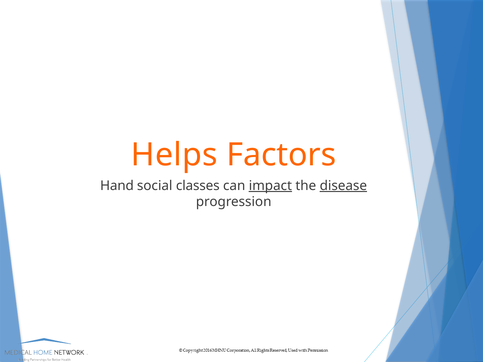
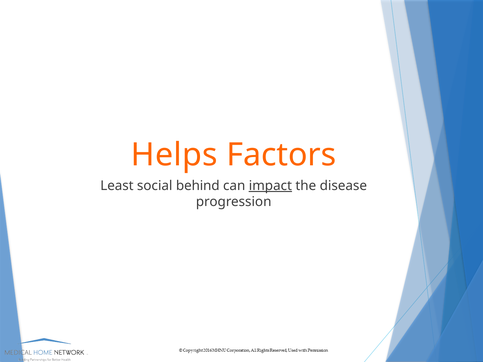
Hand: Hand -> Least
classes: classes -> behind
disease underline: present -> none
